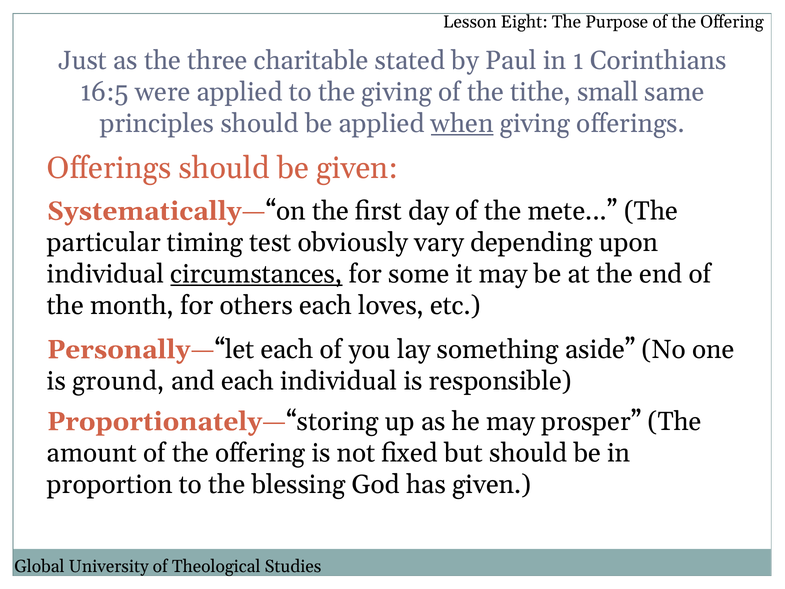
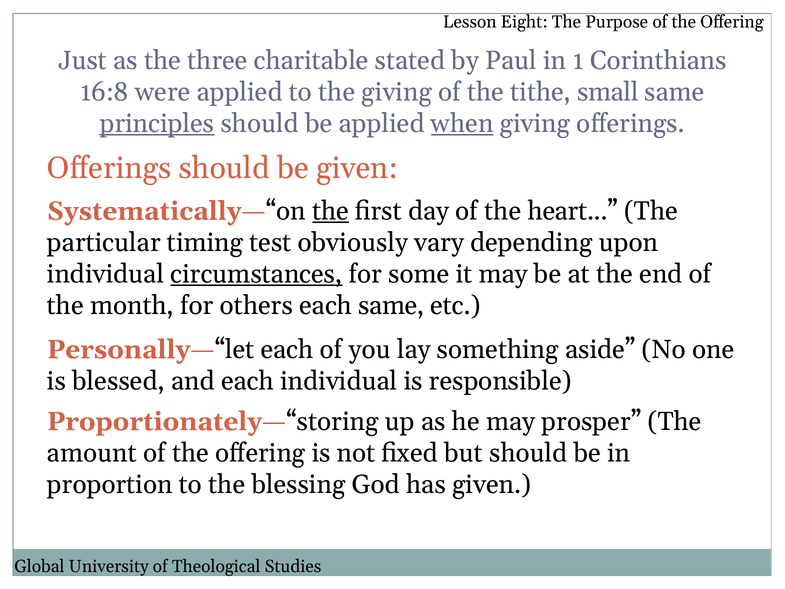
16:5: 16:5 -> 16:8
principles underline: none -> present
the at (331, 211) underline: none -> present
mete: mete -> heart
each loves: loves -> same
ground: ground -> blessed
